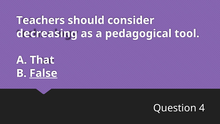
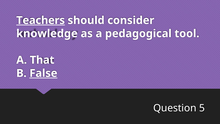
Teachers underline: none -> present
decreasing: decreasing -> knowledge
4: 4 -> 5
